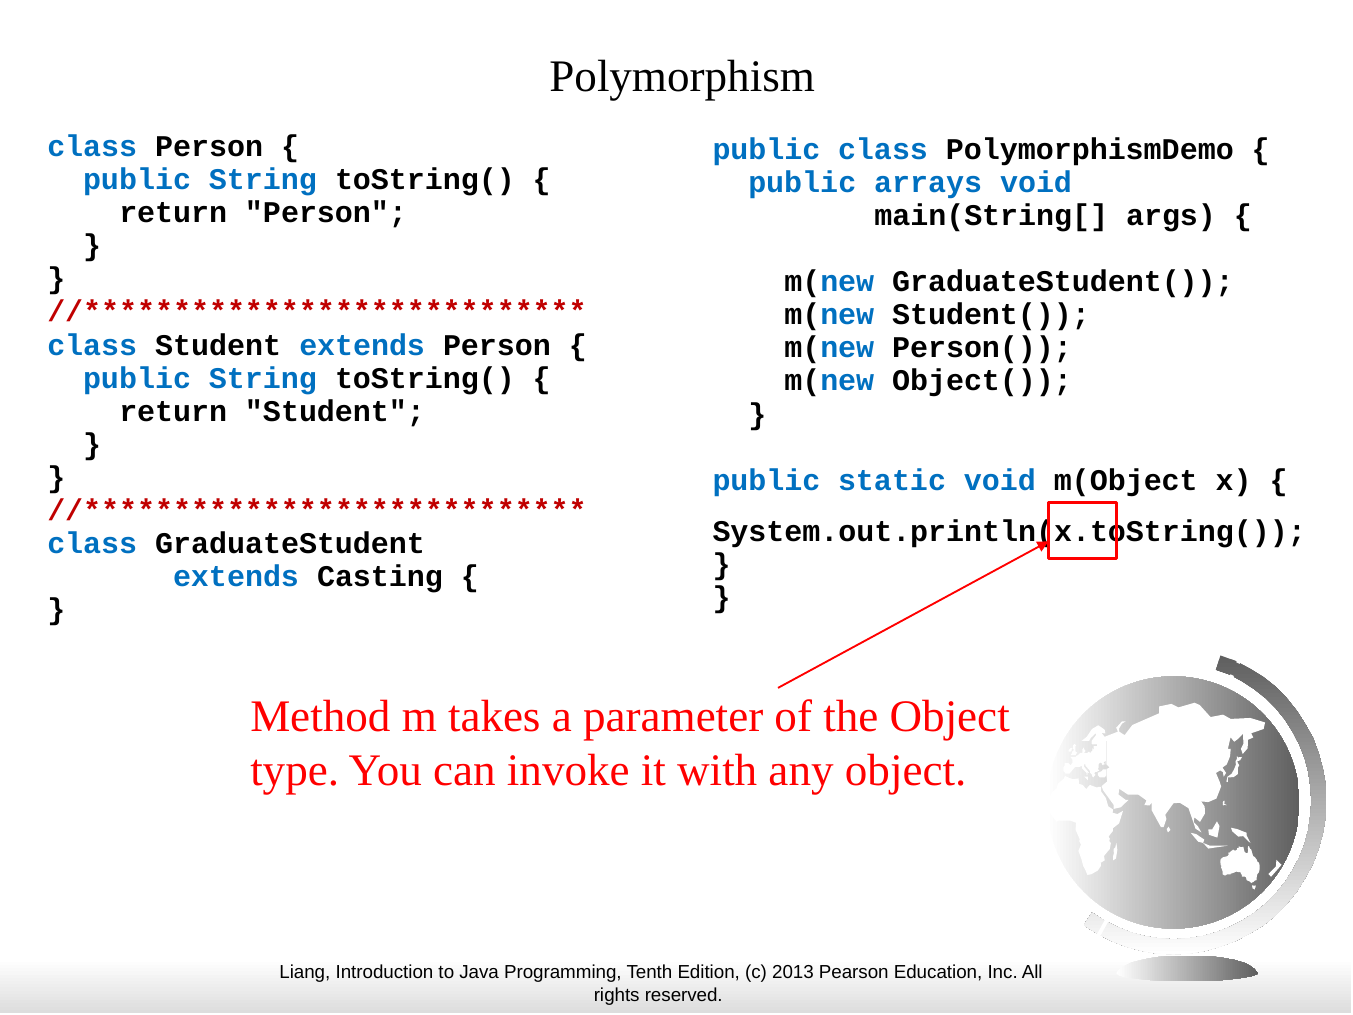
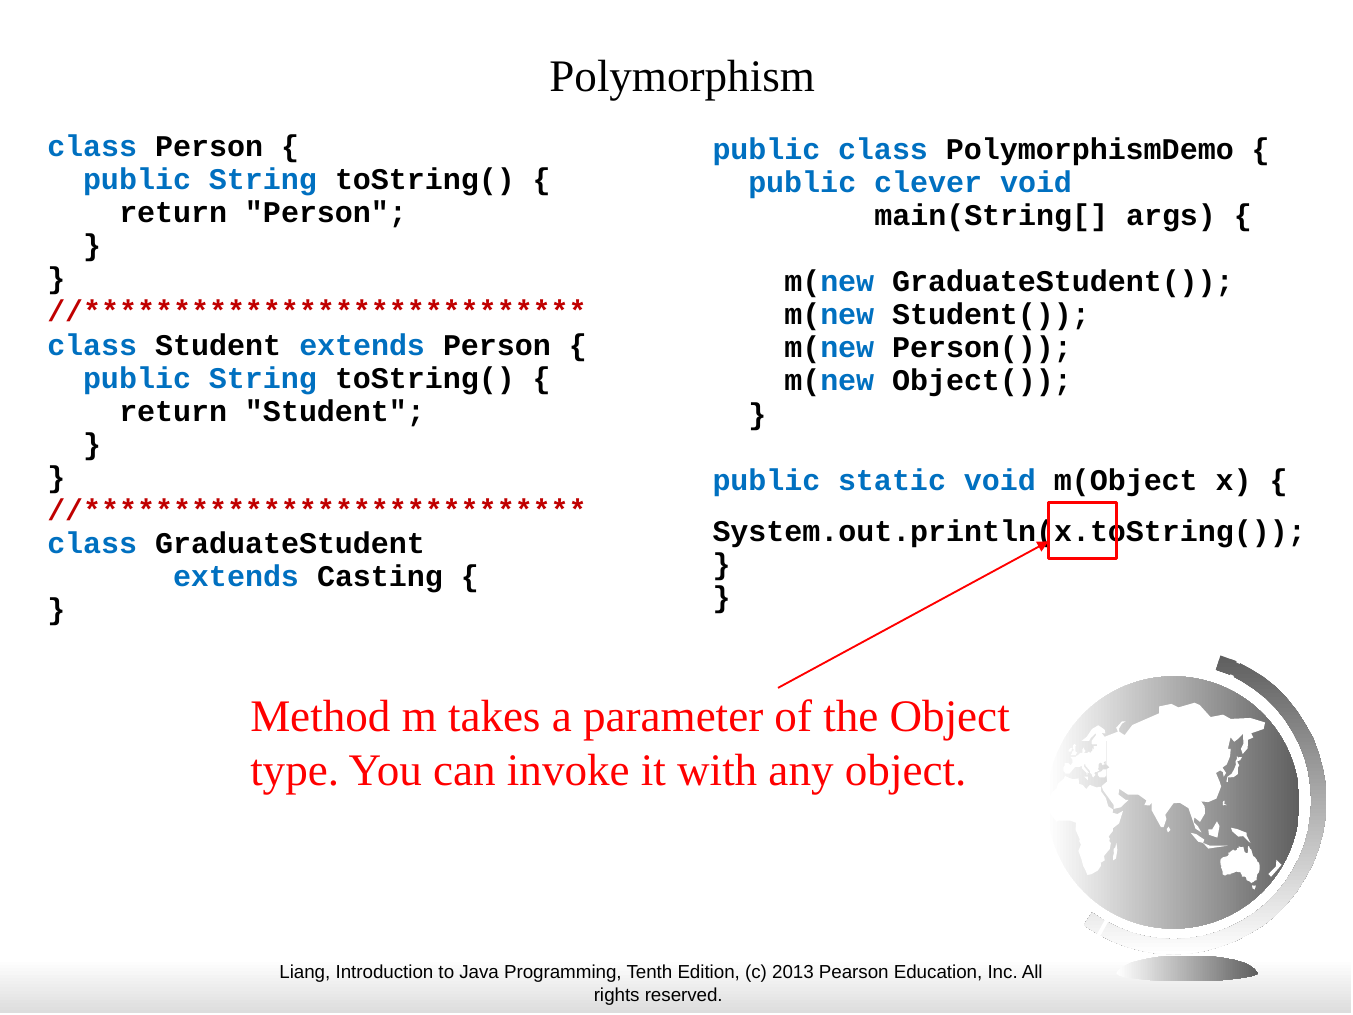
arrays: arrays -> clever
